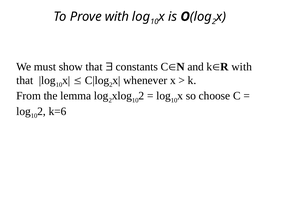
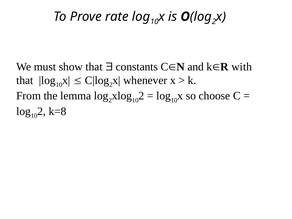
Prove with: with -> rate
k=6: k=6 -> k=8
